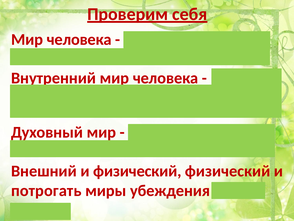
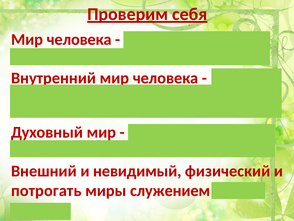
и физический: физический -> невидимый
миры убеждения: убеждения -> служением
